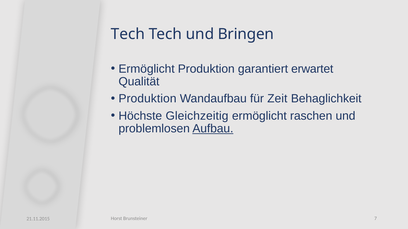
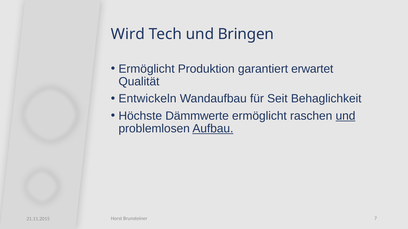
Tech at (128, 34): Tech -> Wird
Produktion at (148, 99): Produktion -> Entwickeln
Zeit: Zeit -> Seit
Gleichzeitig: Gleichzeitig -> Dämmwerte
und at (346, 116) underline: none -> present
